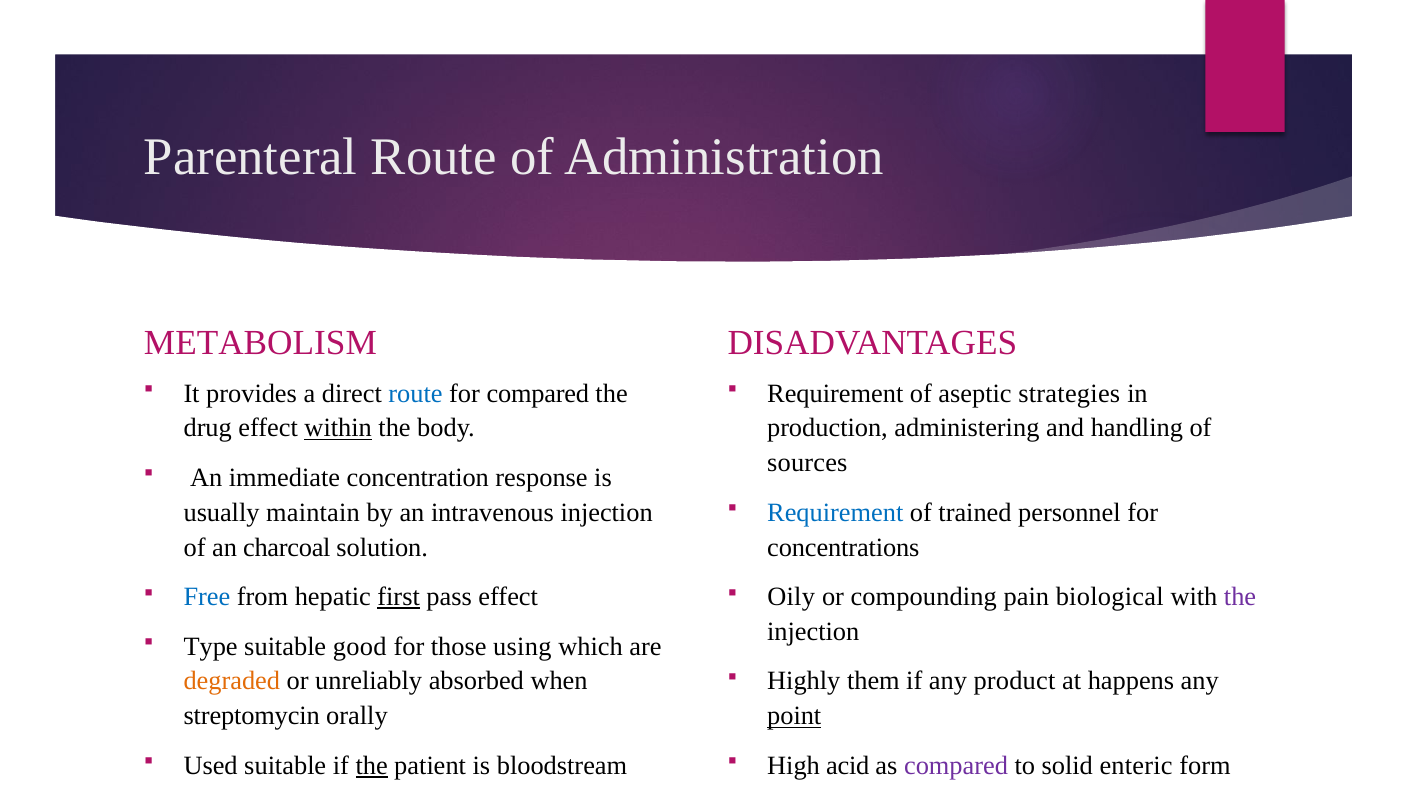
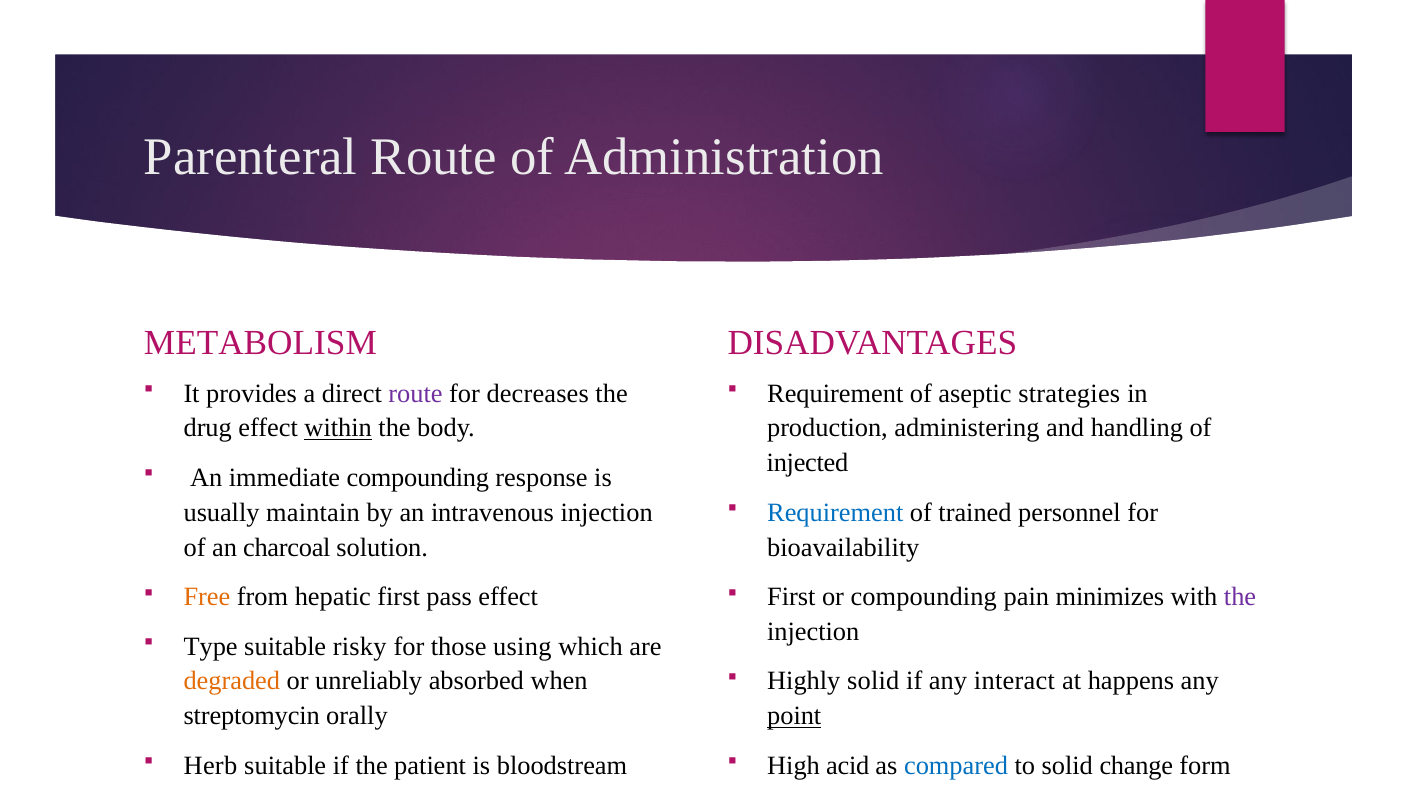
route at (416, 393) colour: blue -> purple
for compared: compared -> decreases
sources: sources -> injected
immediate concentration: concentration -> compounding
concentrations: concentrations -> bioavailability
Free colour: blue -> orange
first at (399, 597) underline: present -> none
Oily at (791, 597): Oily -> First
biological: biological -> minimizes
good: good -> risky
Highly them: them -> solid
product: product -> interact
Used: Used -> Herb
the at (372, 766) underline: present -> none
compared at (956, 766) colour: purple -> blue
enteric: enteric -> change
